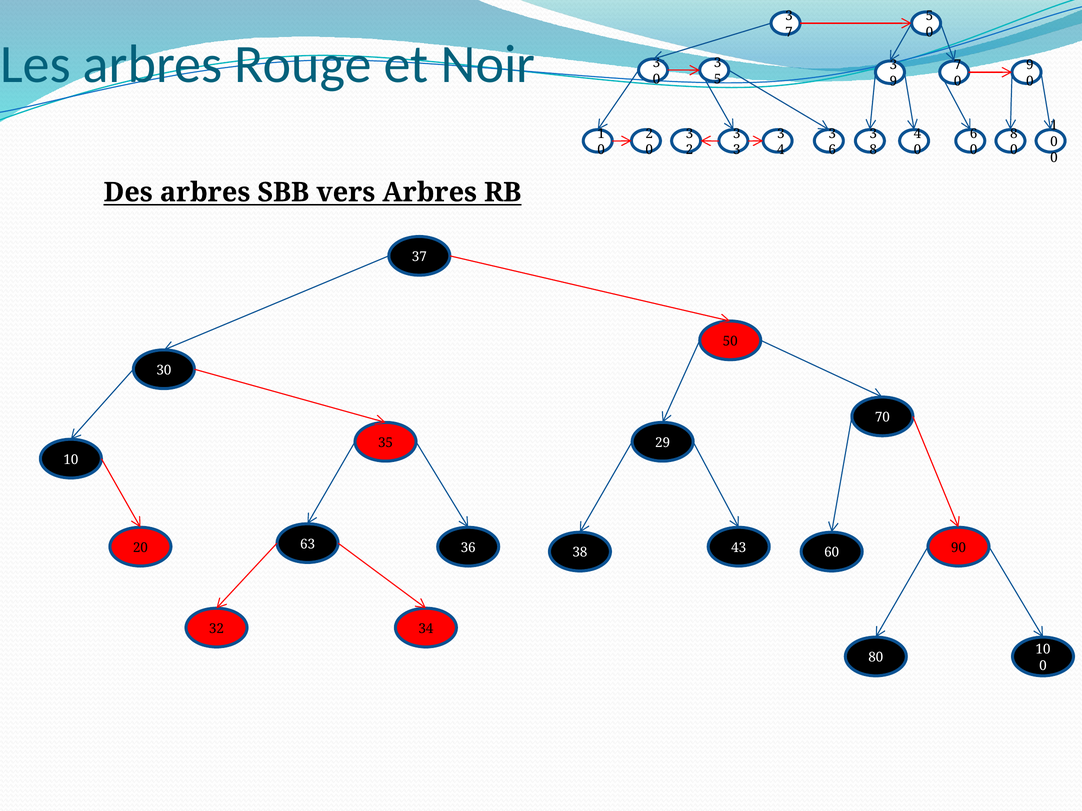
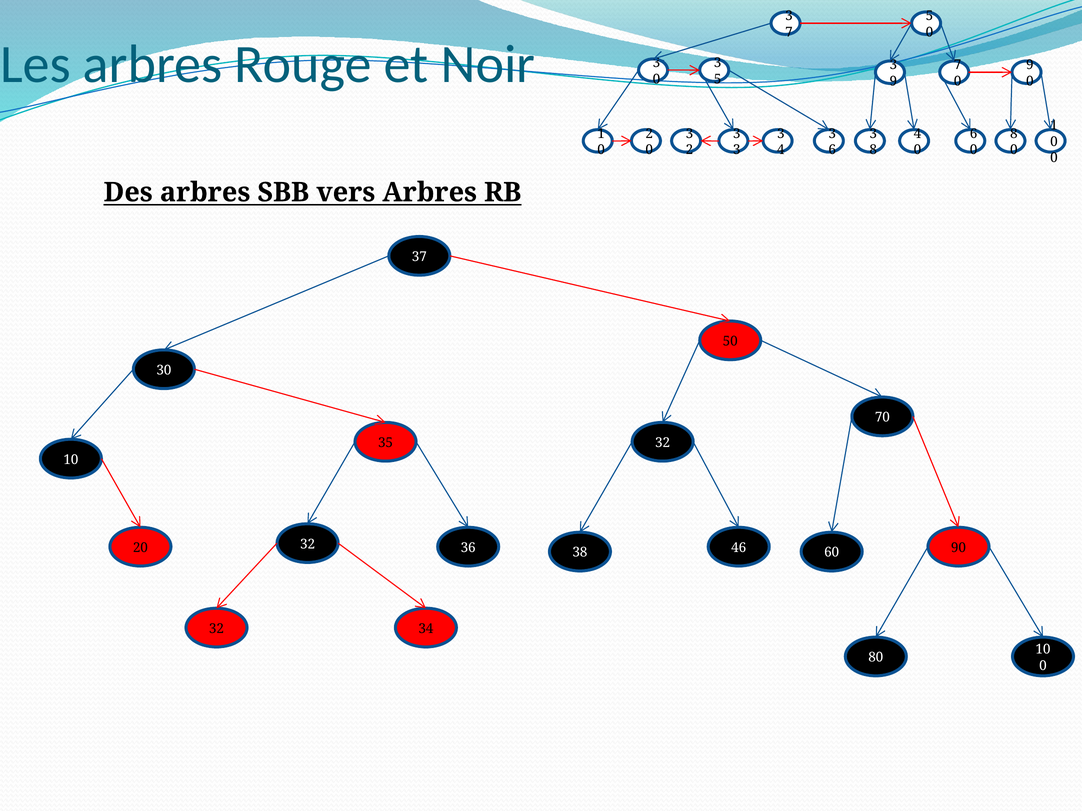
35 29: 29 -> 32
20 63: 63 -> 32
43: 43 -> 46
